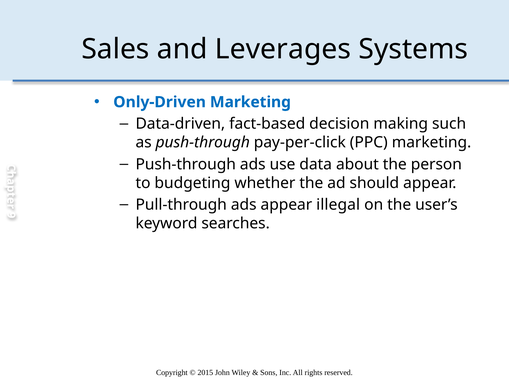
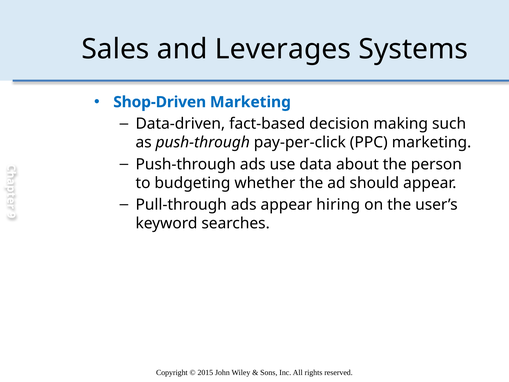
Only-Driven: Only-Driven -> Shop-Driven
illegal: illegal -> hiring
